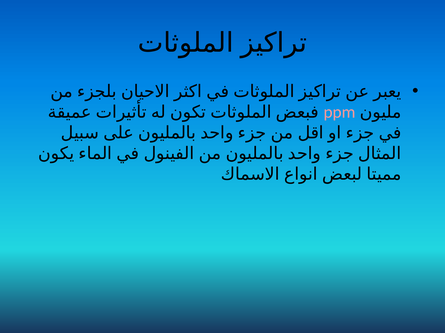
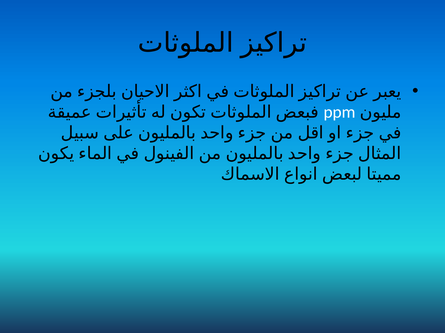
ppm colour: pink -> white
